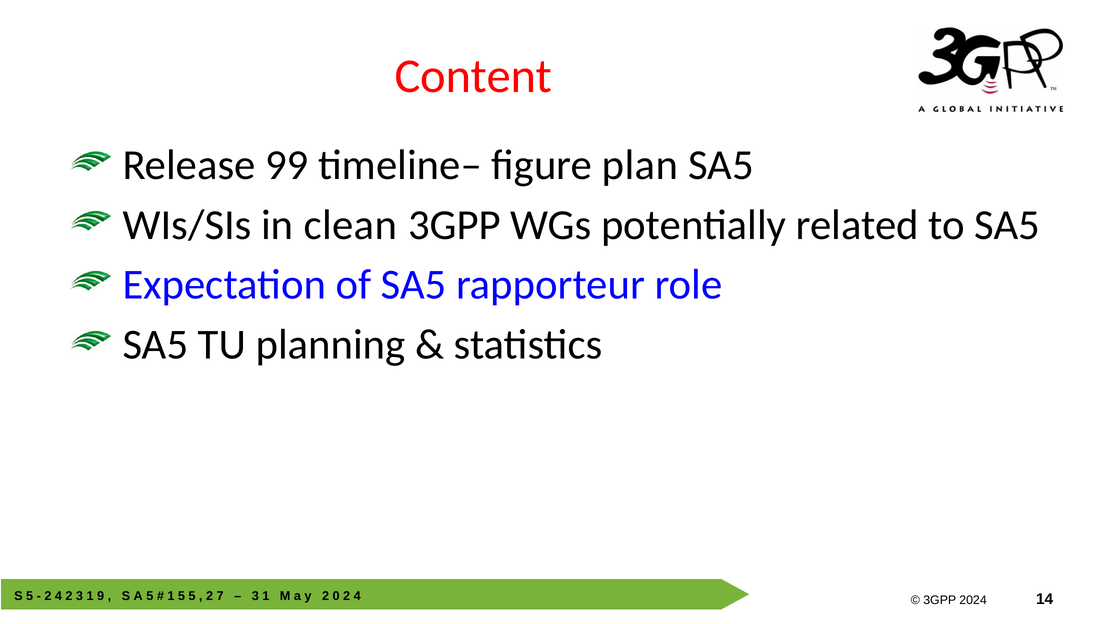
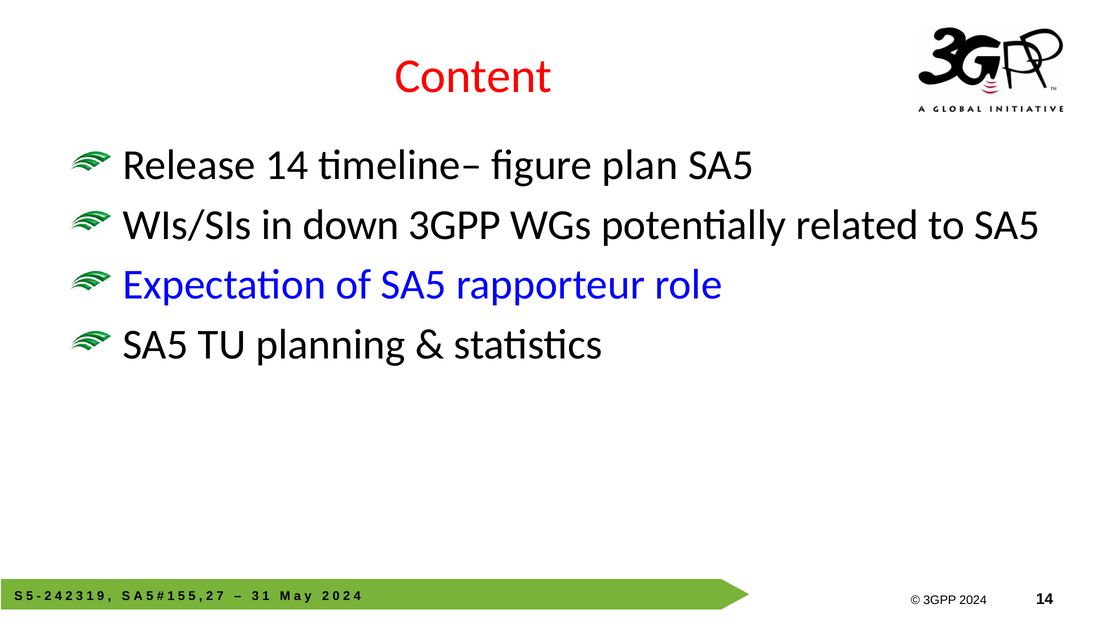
Release 99: 99 -> 14
clean: clean -> down
